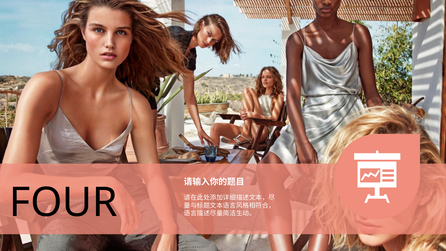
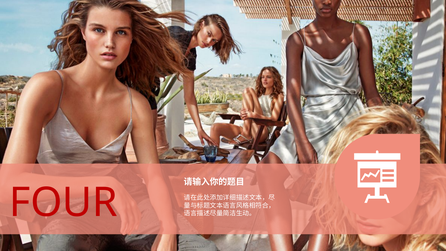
FOUR colour: black -> red
